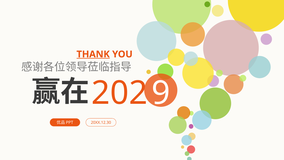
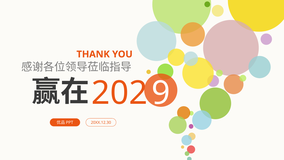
THANK underline: present -> none
